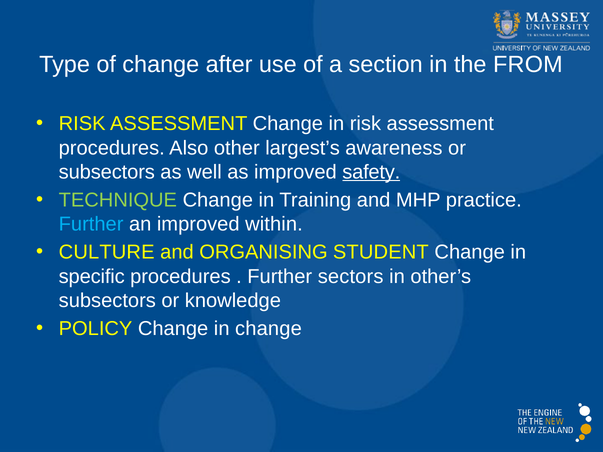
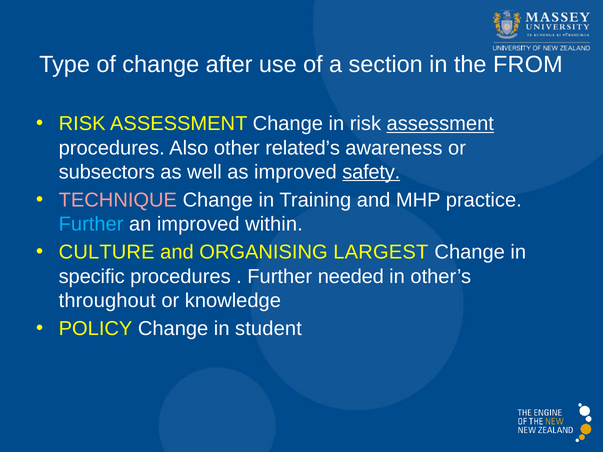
assessment at (440, 124) underline: none -> present
largest’s: largest’s -> related’s
TECHNIQUE colour: light green -> pink
STUDENT: STUDENT -> LARGEST
sectors: sectors -> needed
subsectors at (107, 301): subsectors -> throughout
in change: change -> student
